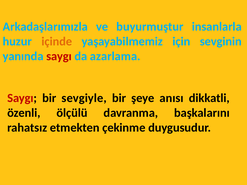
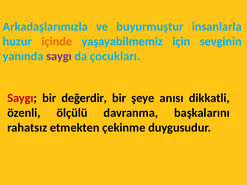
saygı at (59, 56) colour: red -> purple
azarlama: azarlama -> çocukları
sevgiyle: sevgiyle -> değerdir
